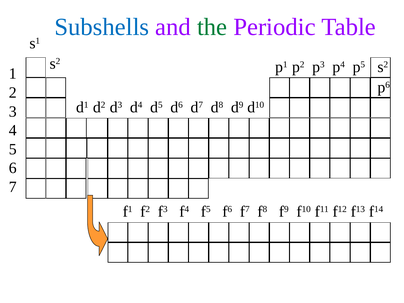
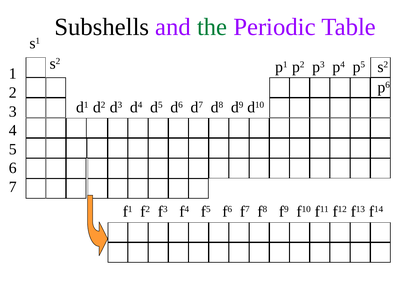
Subshells colour: blue -> black
